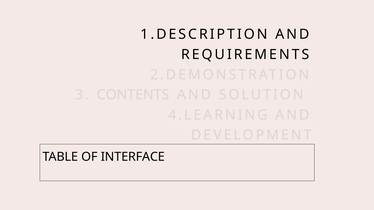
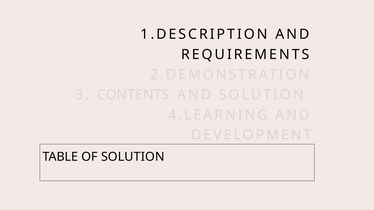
OF INTERFACE: INTERFACE -> SOLUTION
